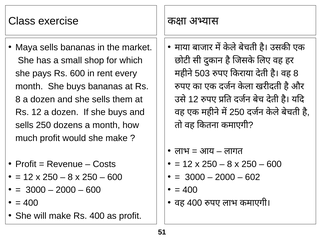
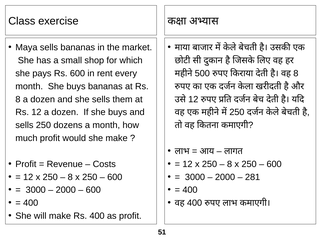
503: 503 -> 500
602: 602 -> 281
